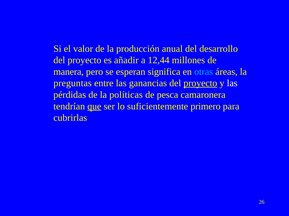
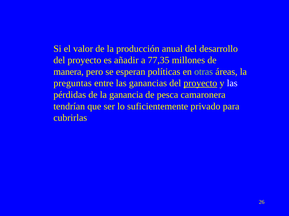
12,44: 12,44 -> 77,35
significa: significa -> políticas
otras colour: light blue -> light green
políticas: políticas -> ganancia
que underline: present -> none
primero: primero -> privado
